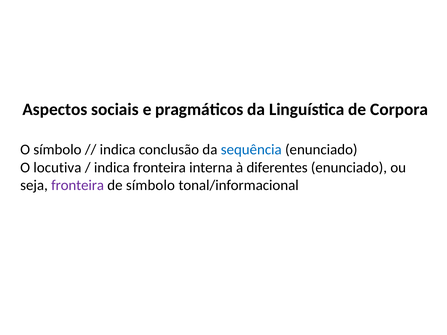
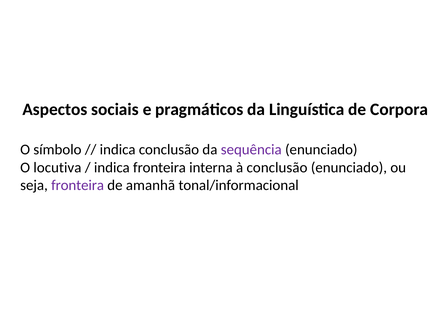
sequência colour: blue -> purple
à diferentes: diferentes -> conclusão
de símbolo: símbolo -> amanhã
